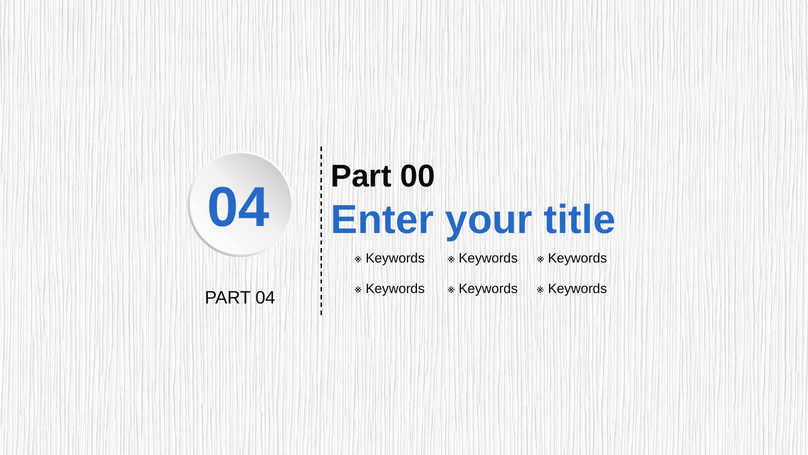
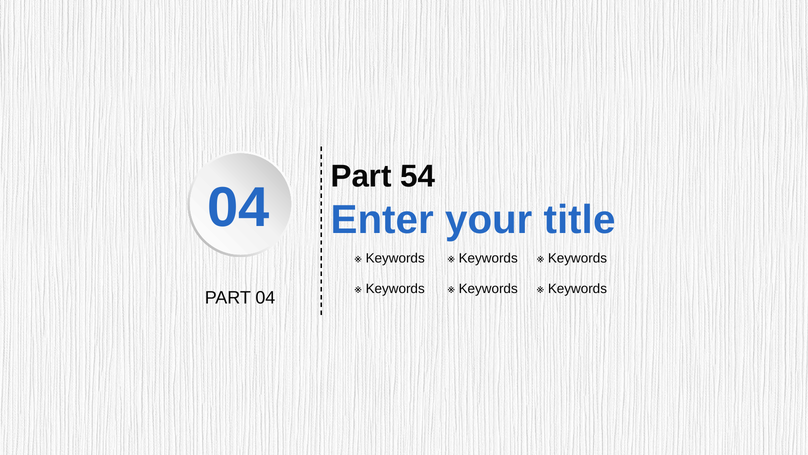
00: 00 -> 54
